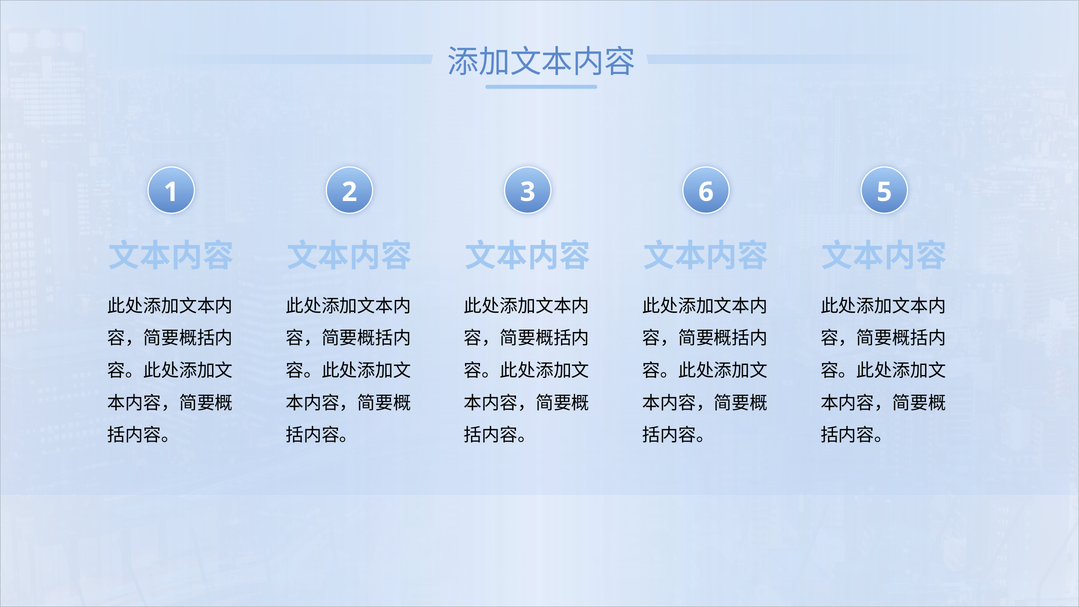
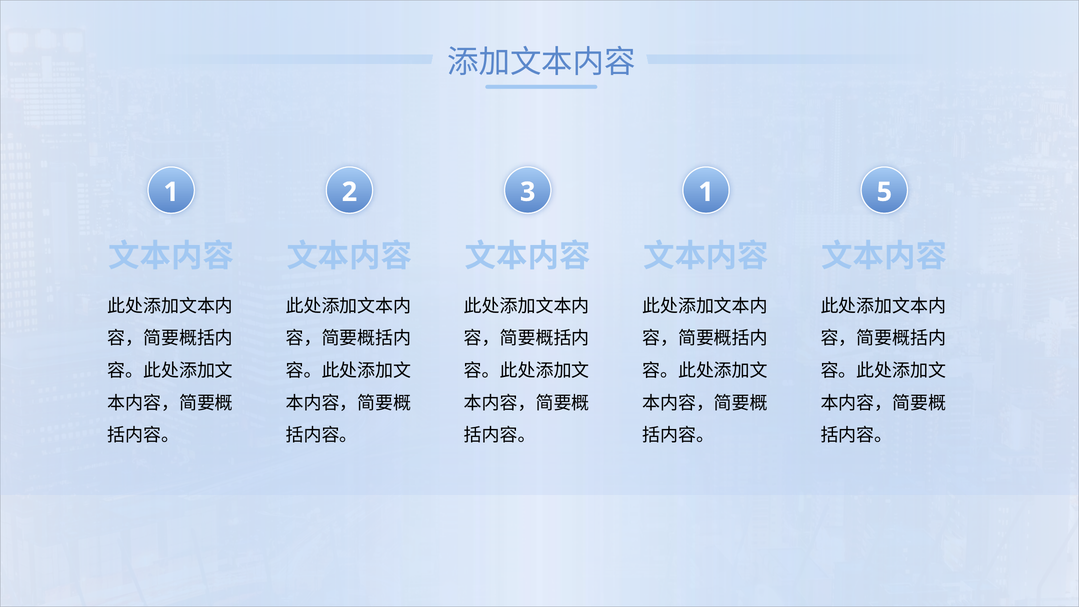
3 6: 6 -> 1
